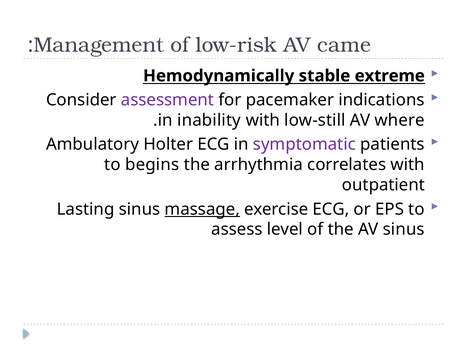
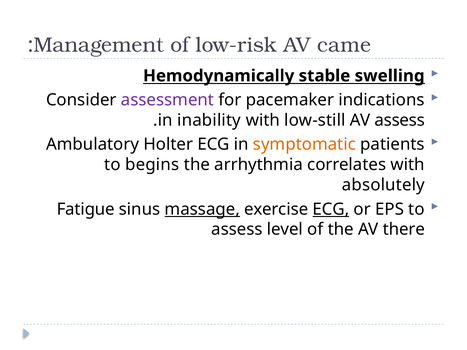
extreme: extreme -> swelling
AV where: where -> assess
symptomatic colour: purple -> orange
outpatient: outpatient -> absolutely
Lasting: Lasting -> Fatigue
ECG at (331, 209) underline: none -> present
AV sinus: sinus -> there
